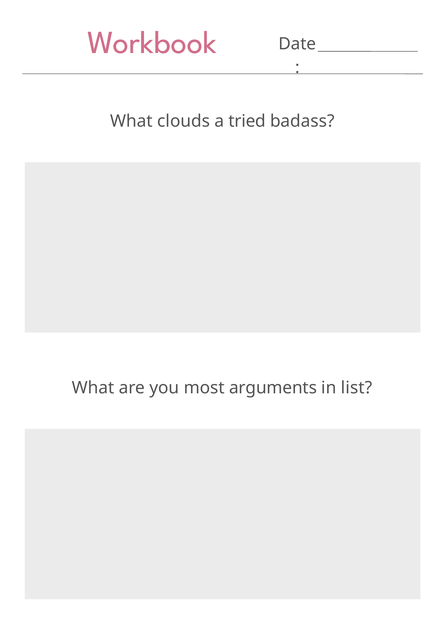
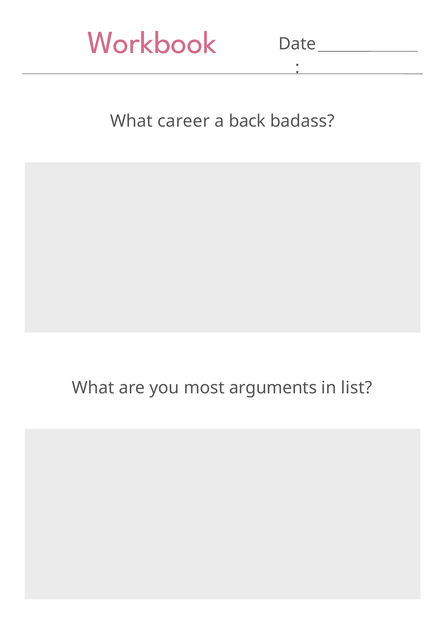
clouds: clouds -> career
tried: tried -> back
